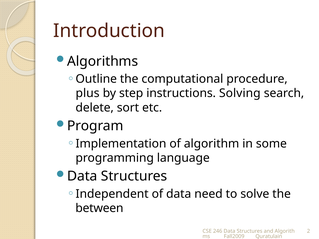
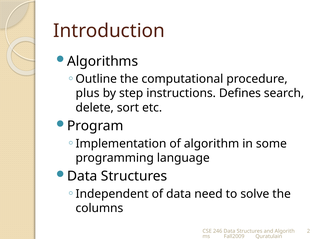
Solving: Solving -> Defines
between: between -> columns
